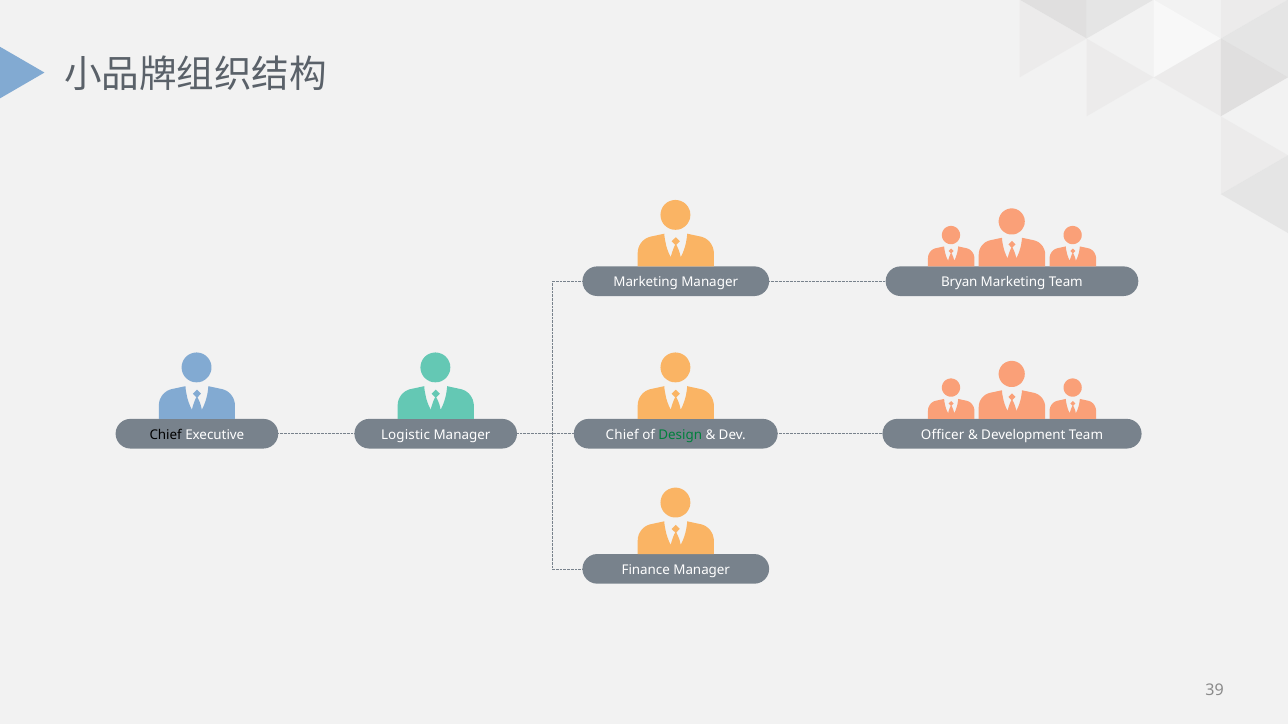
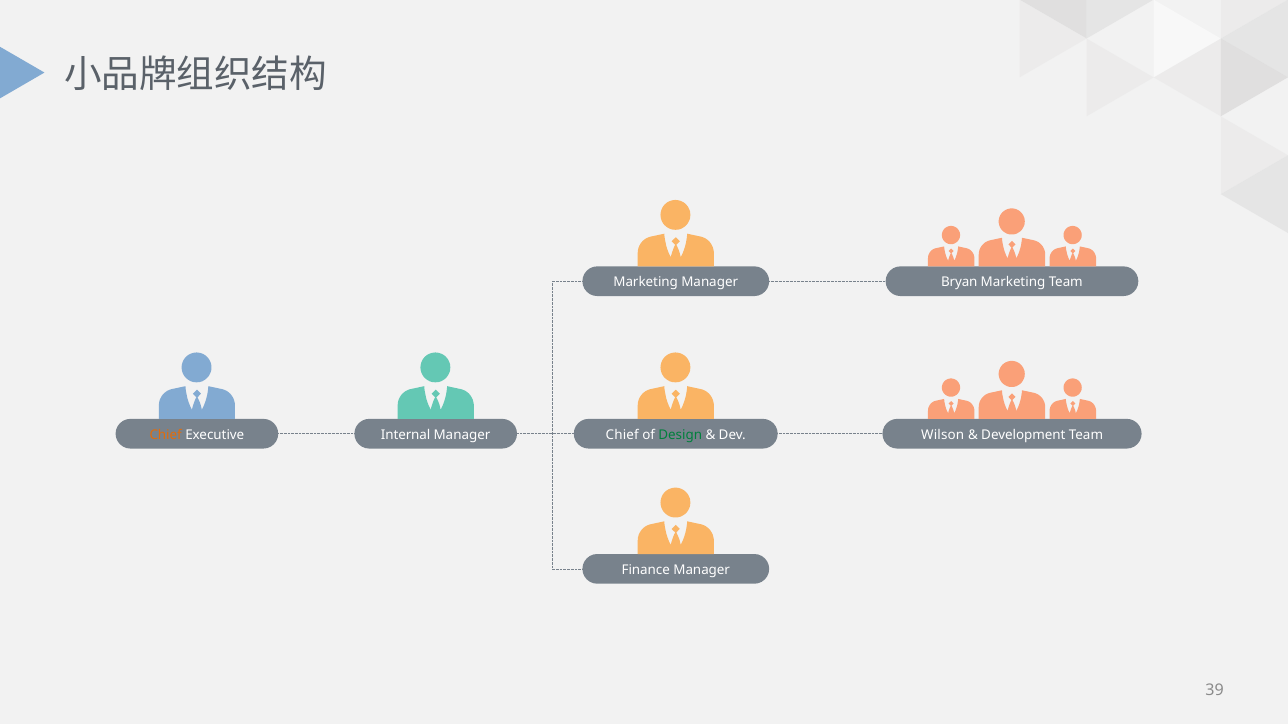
Chief at (166, 435) colour: black -> orange
Logistic: Logistic -> Internal
Officer: Officer -> Wilson
